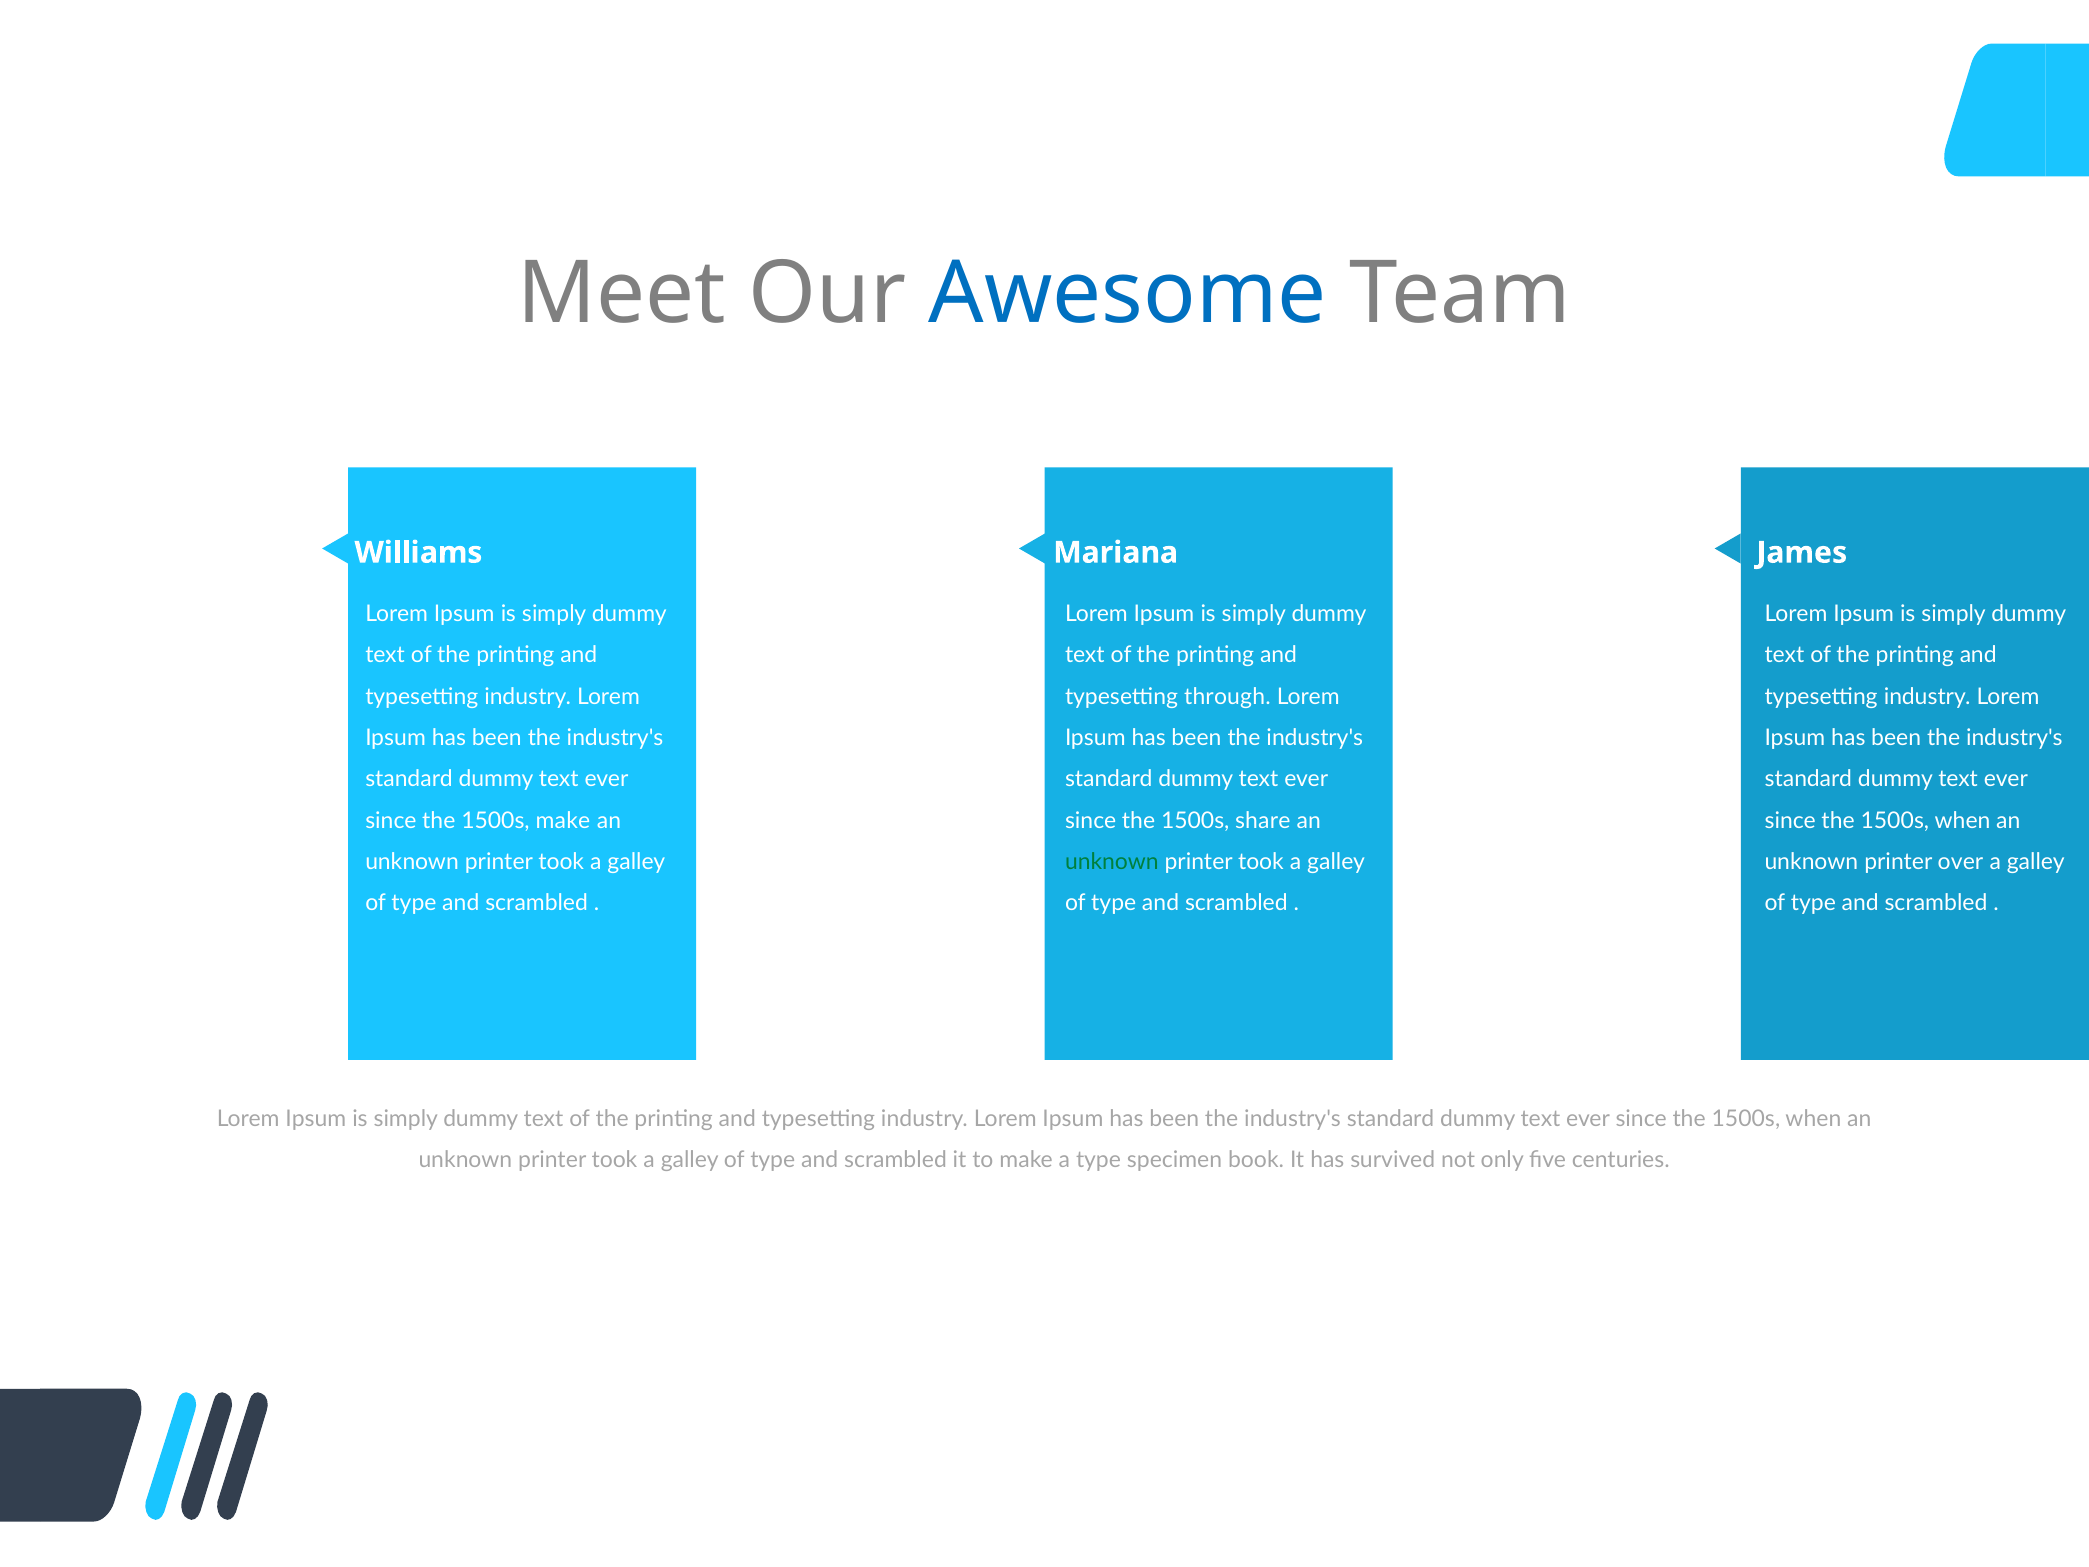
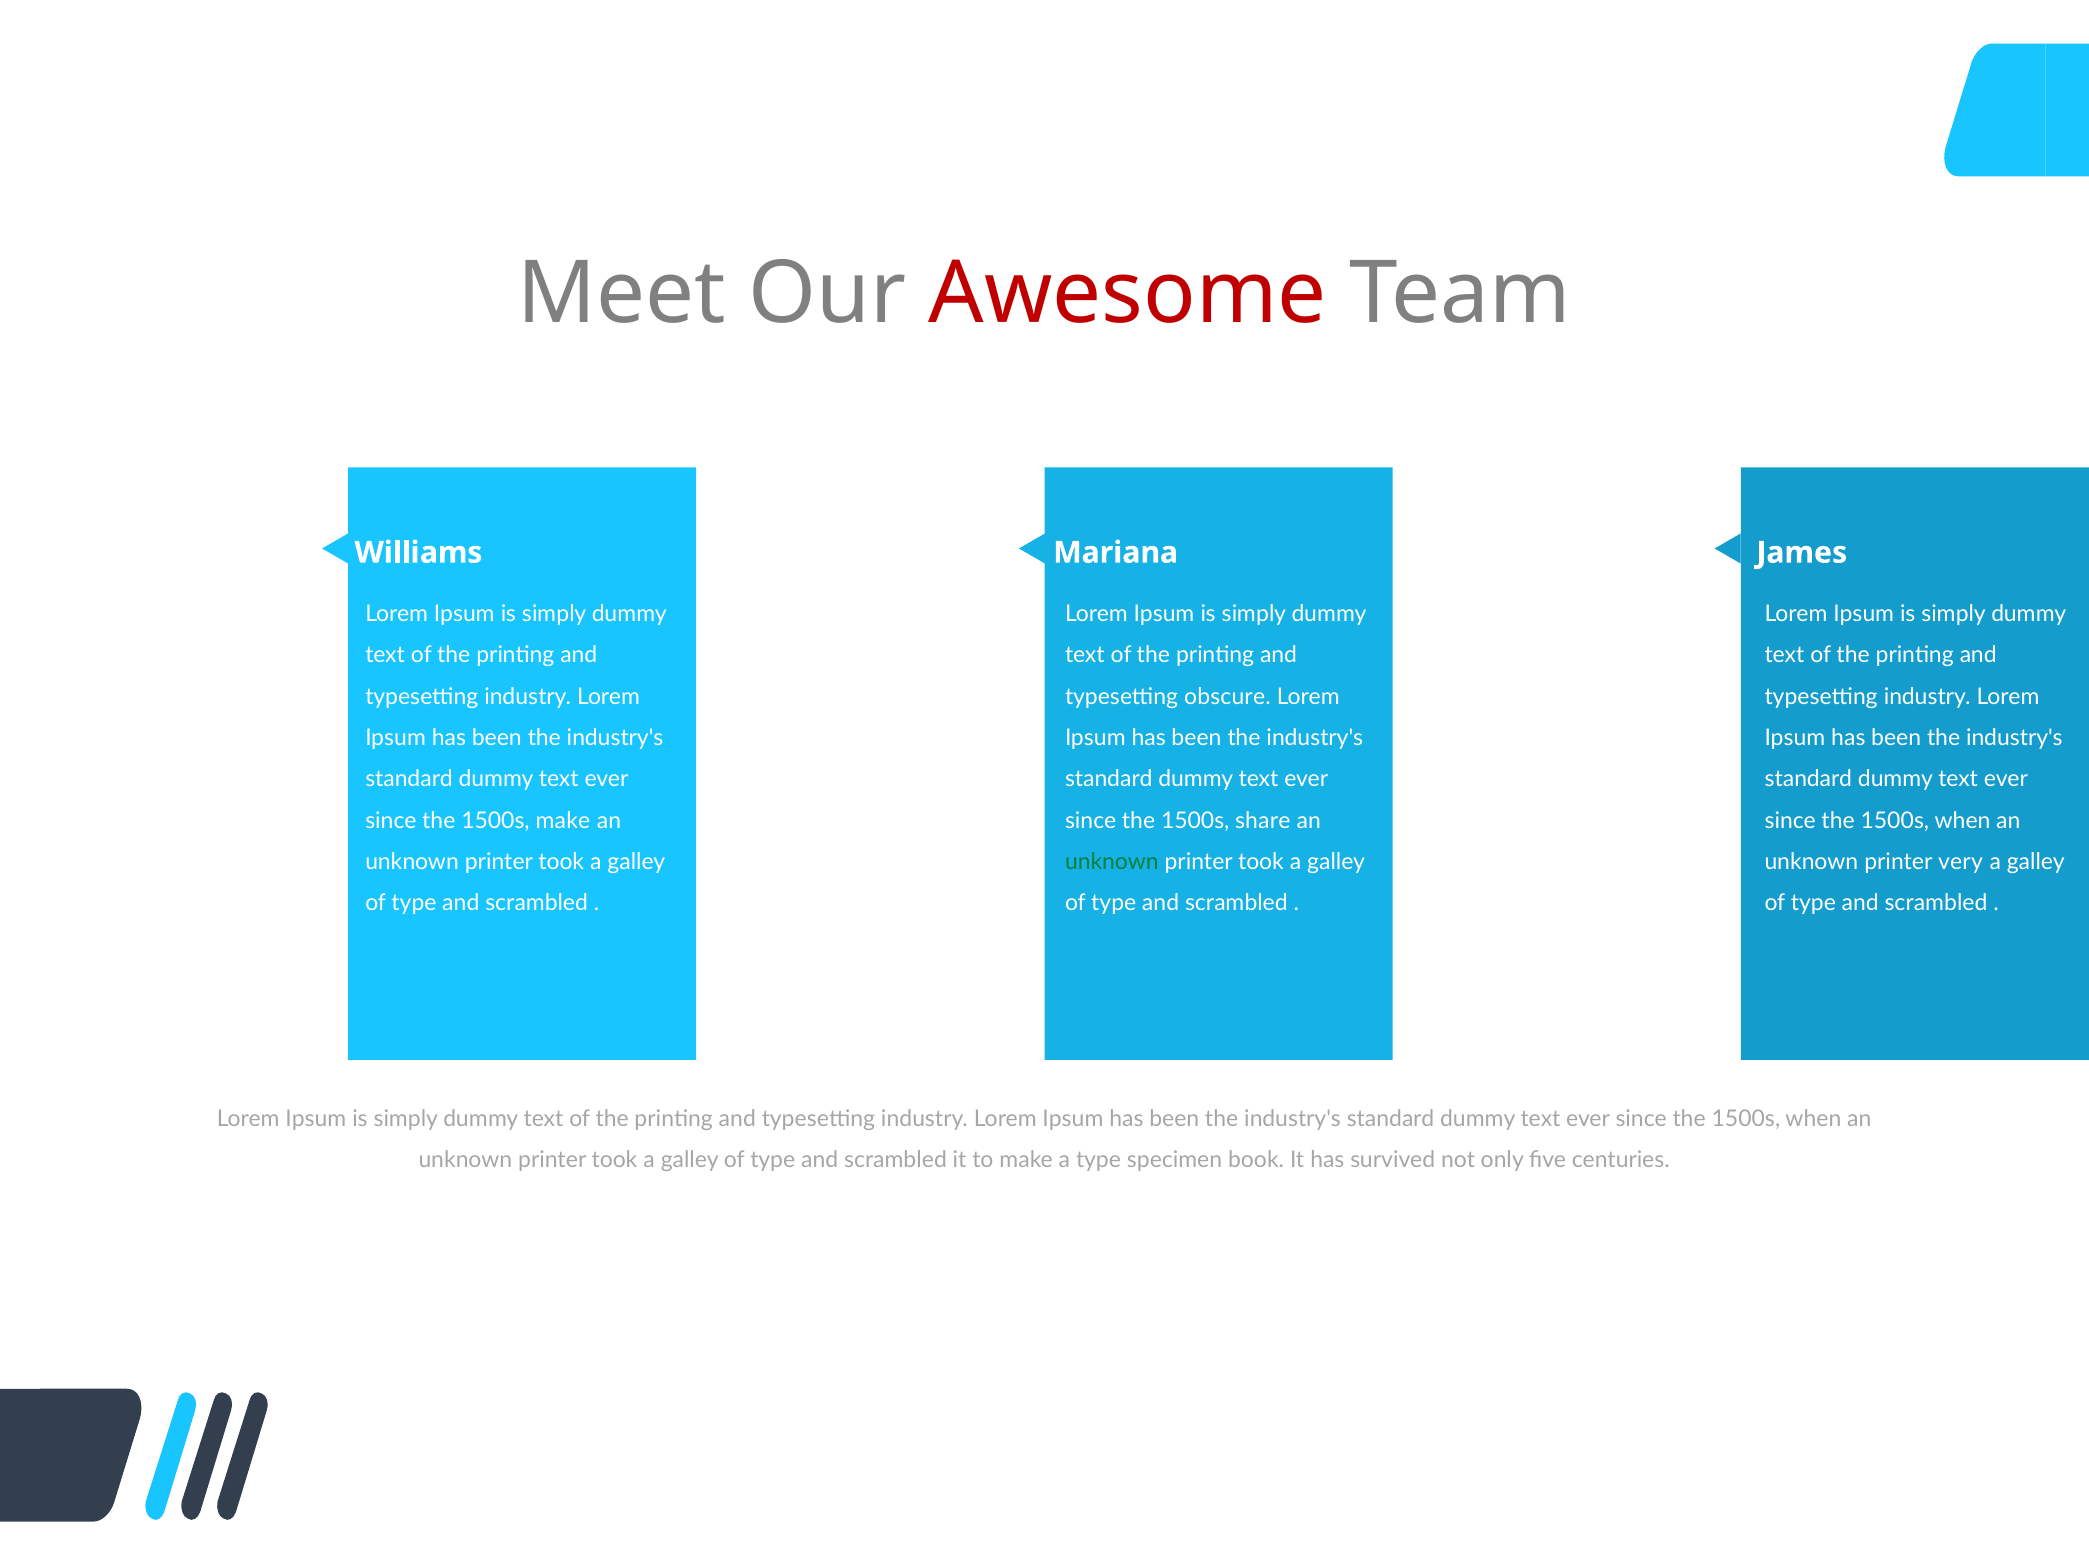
Awesome colour: blue -> red
through: through -> obscure
over: over -> very
